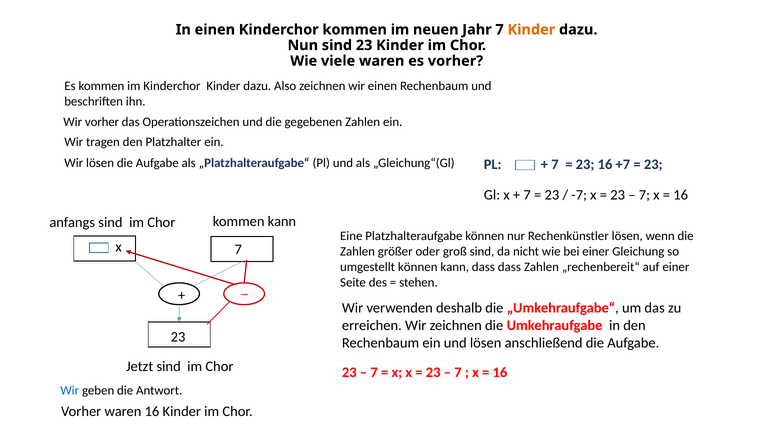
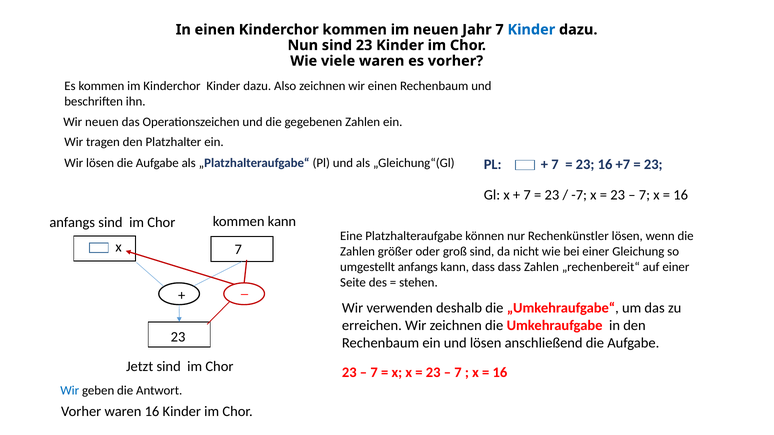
Kinder at (531, 30) colour: orange -> blue
Wir vorher: vorher -> neuen
umgestellt können: können -> anfangs
